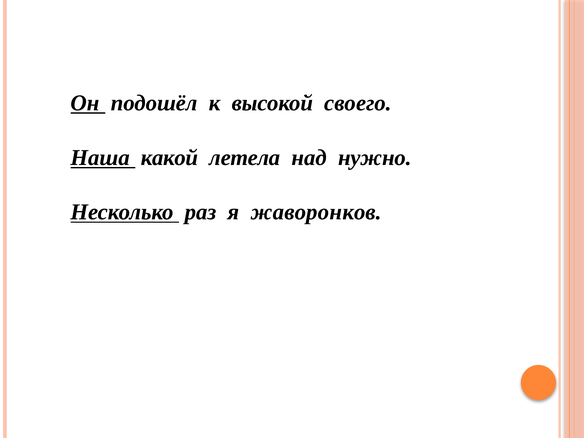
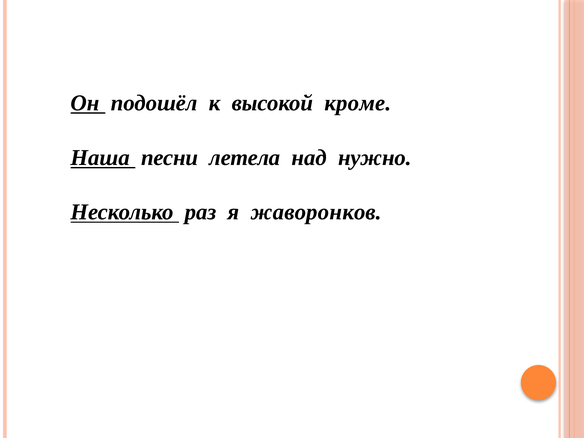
своего: своего -> кроме
какой: какой -> песни
